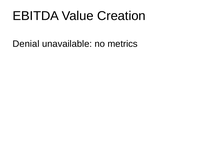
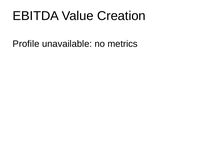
Denial: Denial -> Profile
